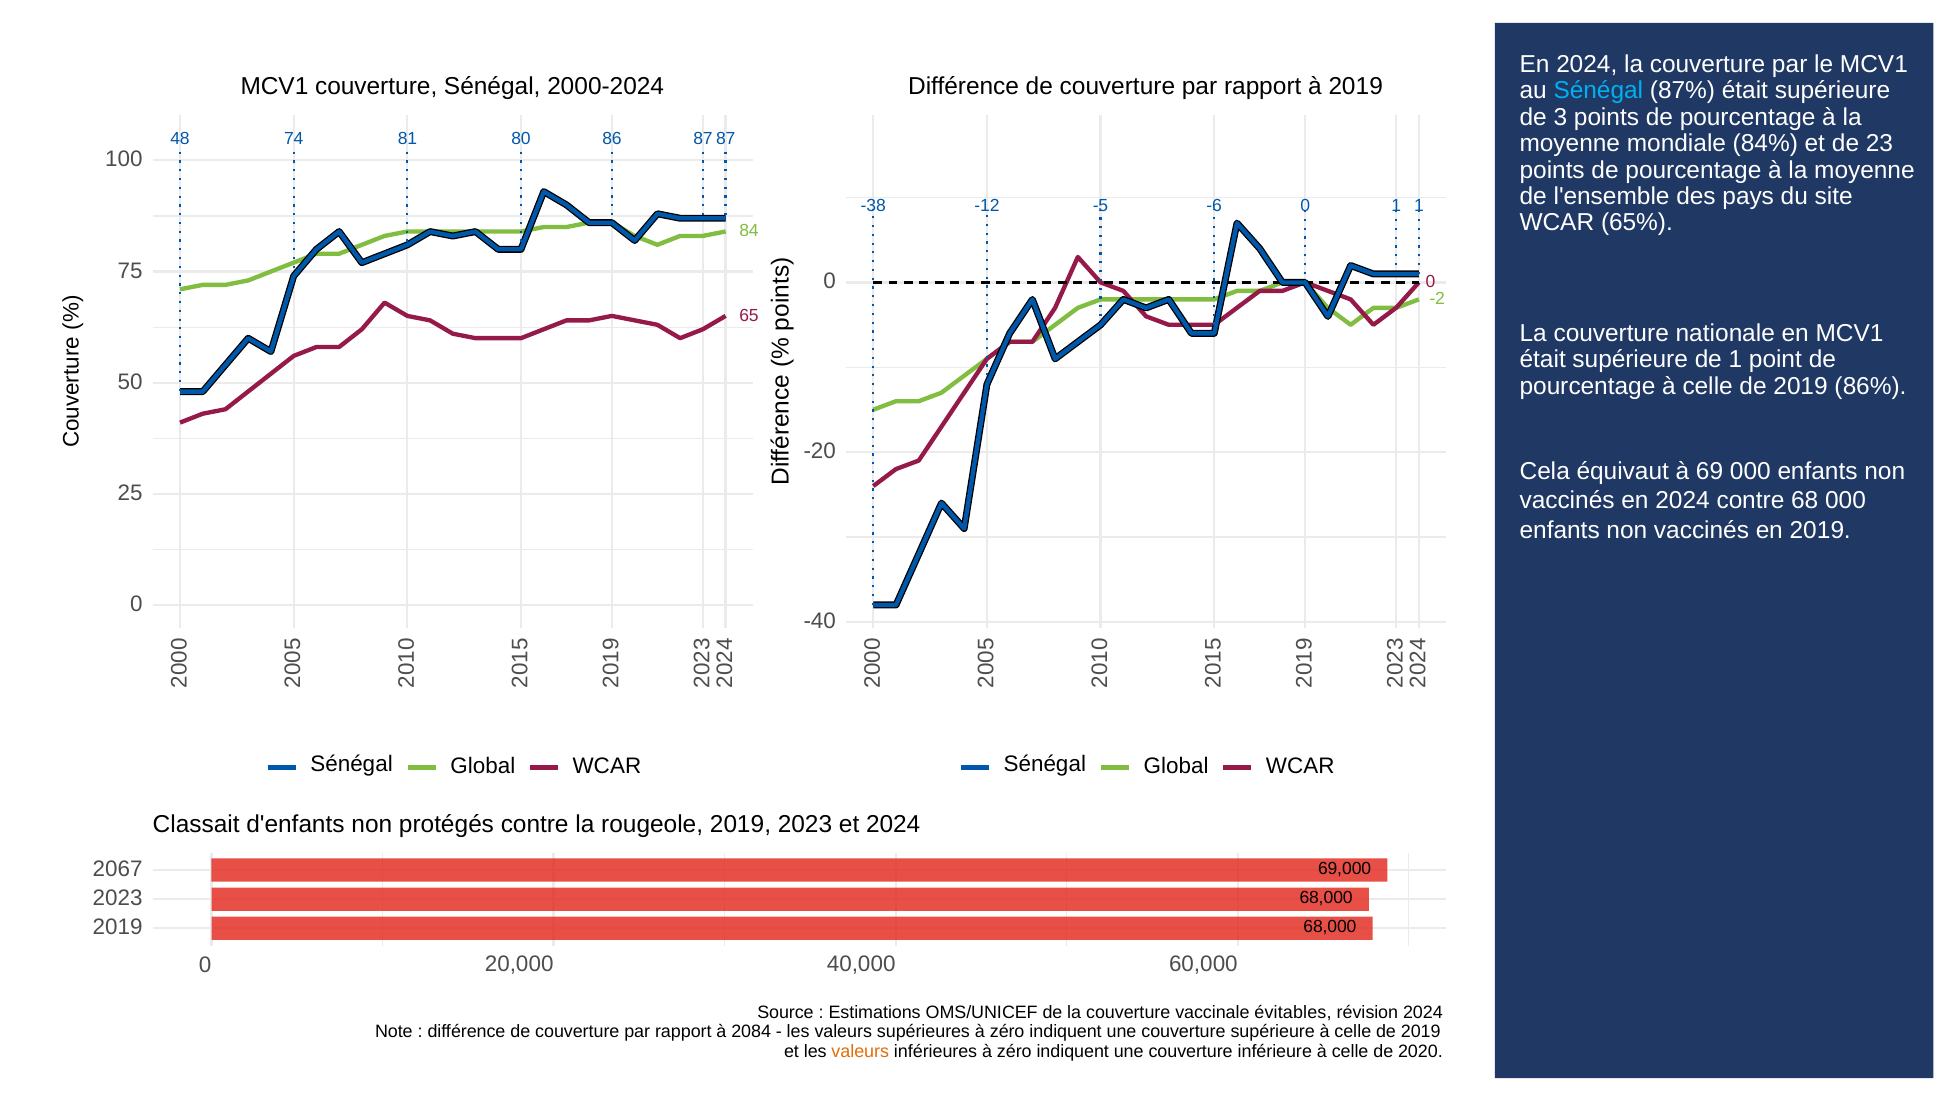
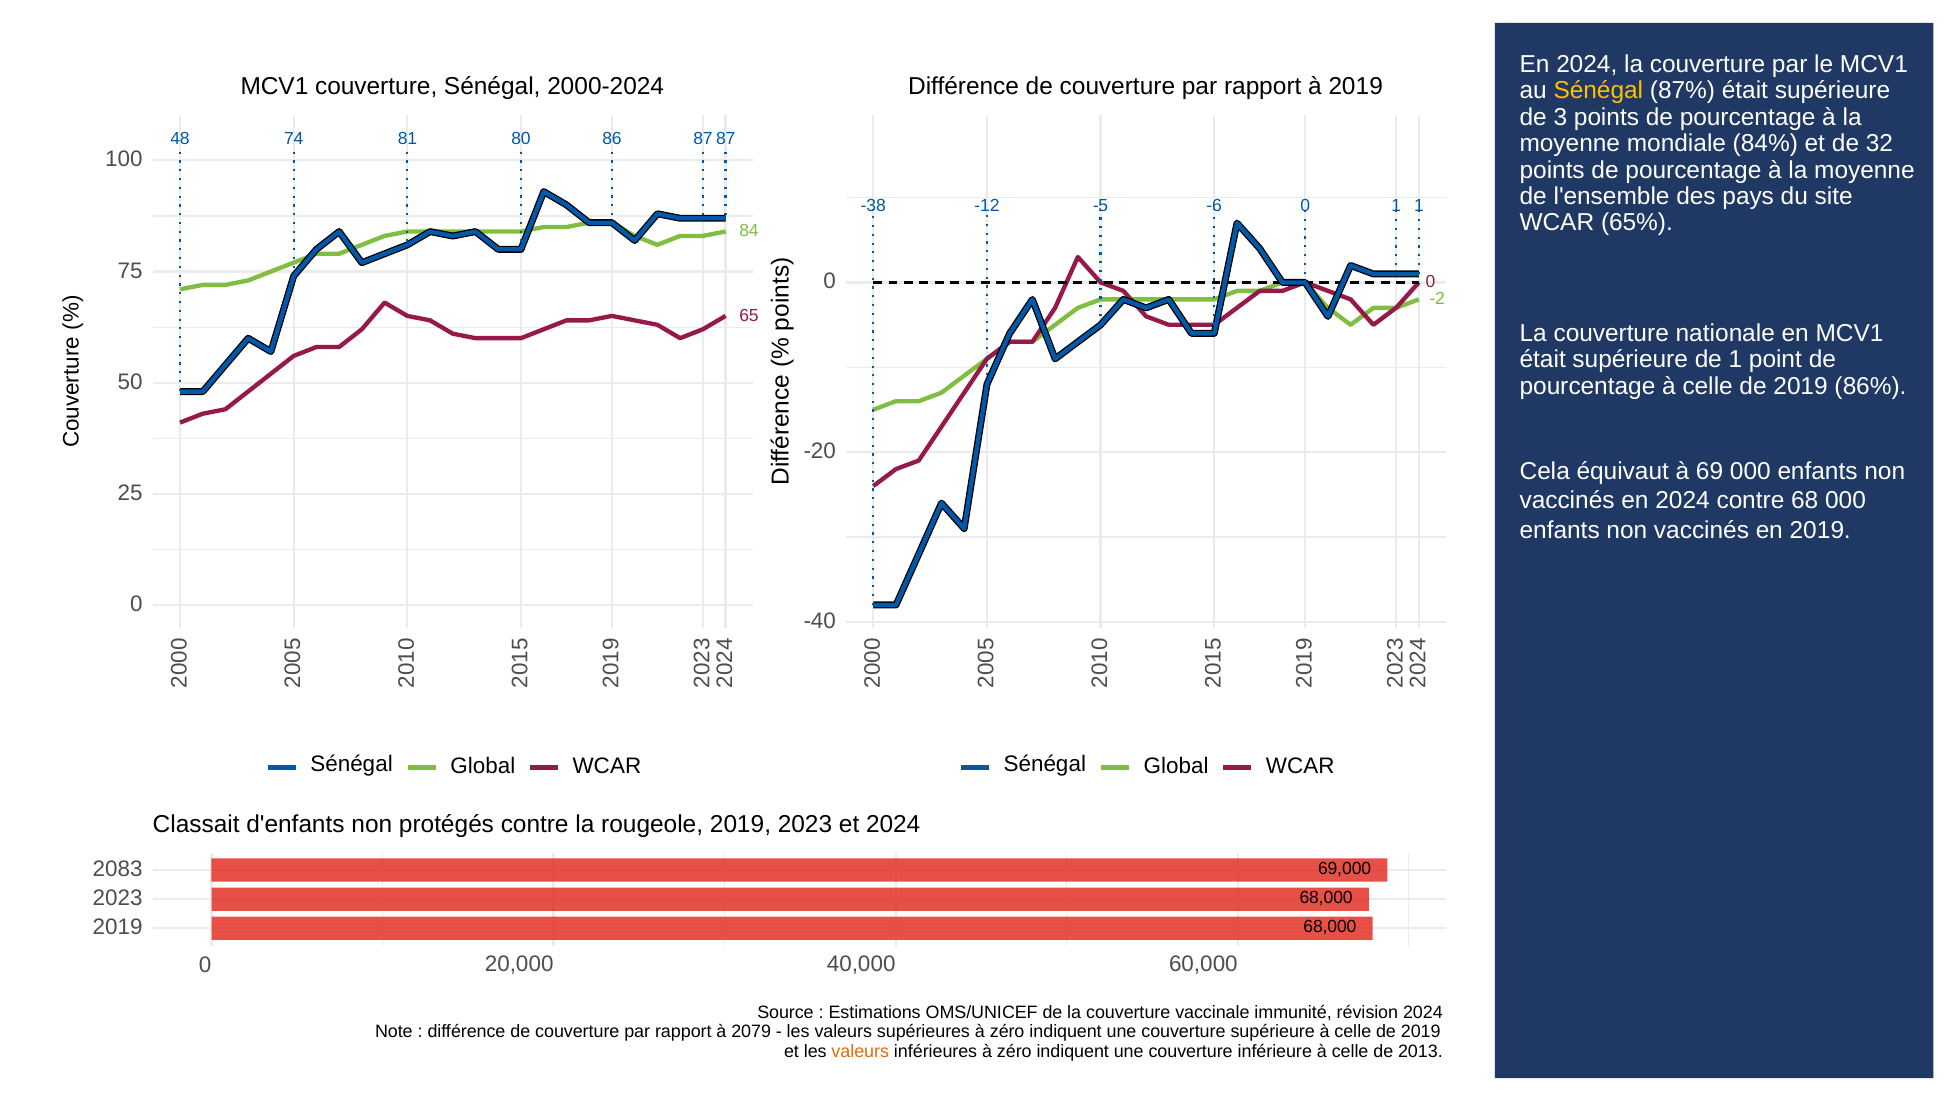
Sénégal at (1598, 91) colour: light blue -> yellow
23: 23 -> 32
2067: 2067 -> 2083
évitables: évitables -> immunité
2084: 2084 -> 2079
2020: 2020 -> 2013
